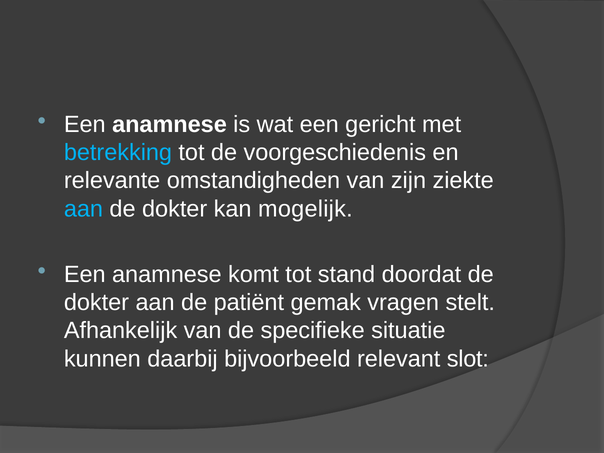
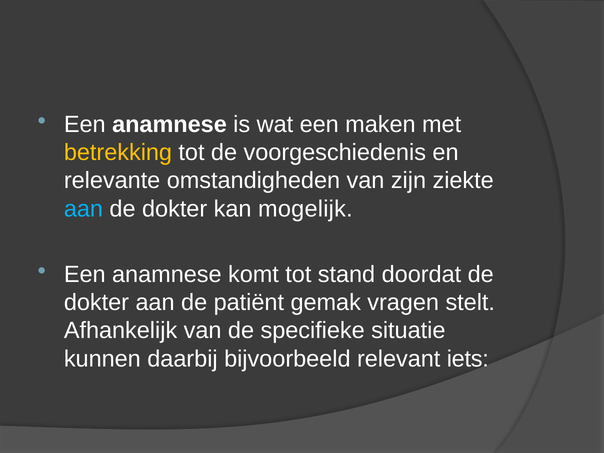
gericht: gericht -> maken
betrekking colour: light blue -> yellow
slot: slot -> iets
